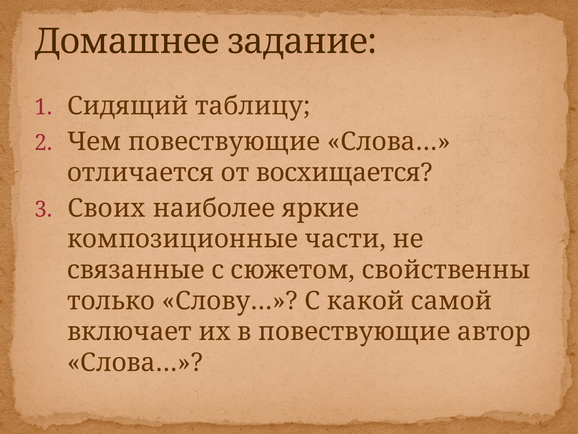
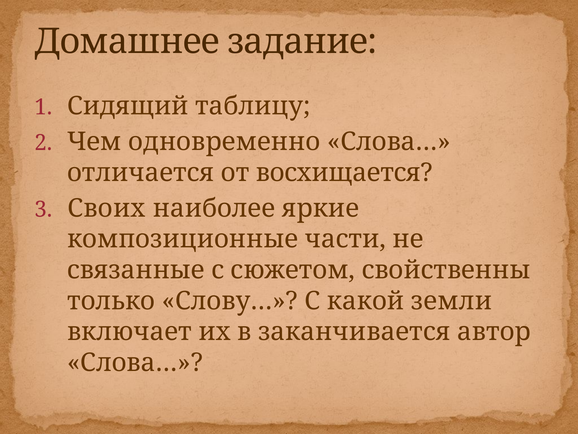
Чем повествующие: повествующие -> одновременно
самой: самой -> земли
в повествующие: повествующие -> заканчивается
